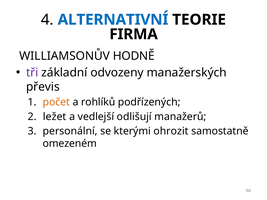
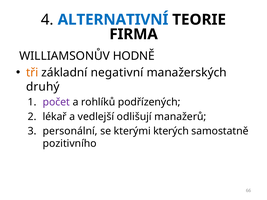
tři colour: purple -> orange
odvozeny: odvozeny -> negativní
převis: převis -> druhý
počet colour: orange -> purple
ležet: ležet -> lékař
ohrozit: ohrozit -> kterých
omezeném: omezeném -> pozitivního
